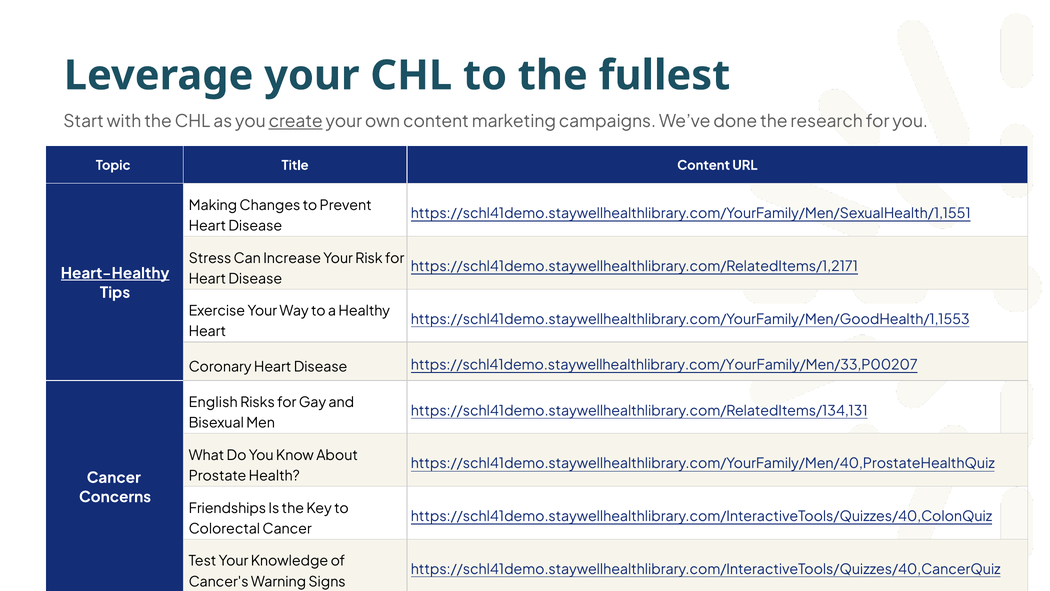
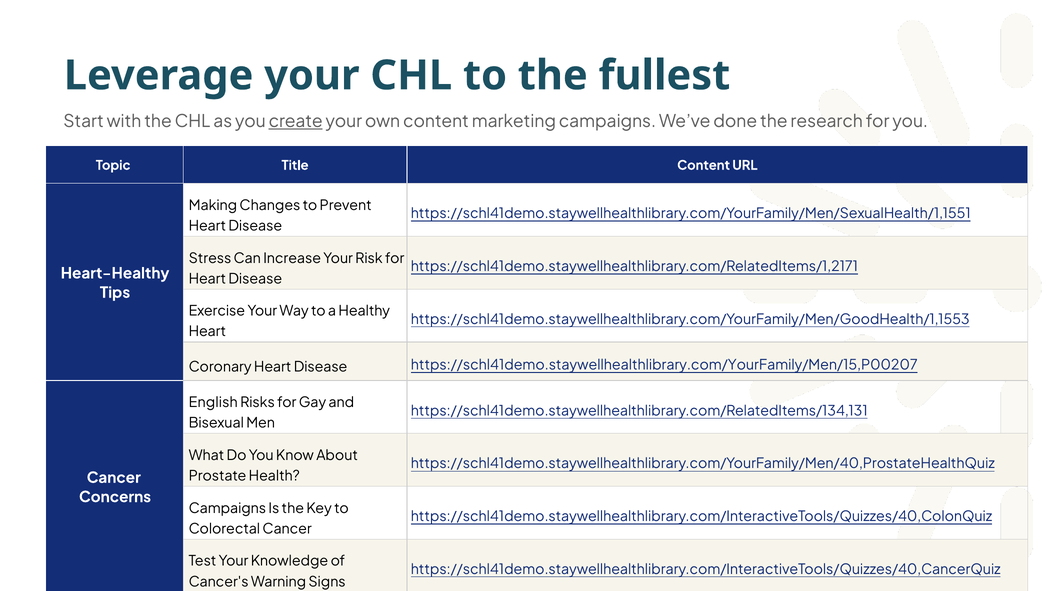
Heart-Healthy underline: present -> none
https://schl41demo.staywellhealthlibrary.com/YourFamily/Men/33,P00207: https://schl41demo.staywellhealthlibrary.com/YourFamily/Men/33,P00207 -> https://schl41demo.staywellhealthlibrary.com/YourFamily/Men/15,P00207
Friendships at (227, 508): Friendships -> Campaigns
